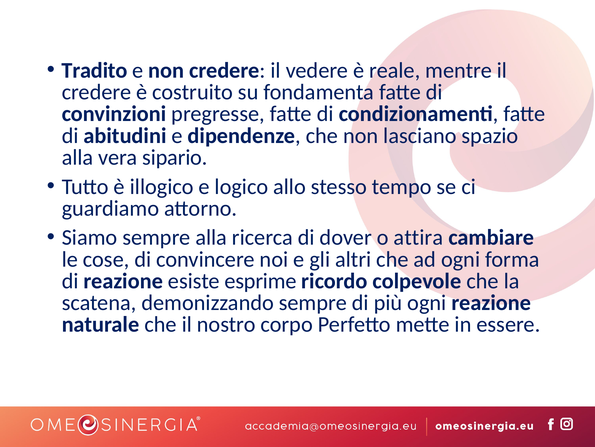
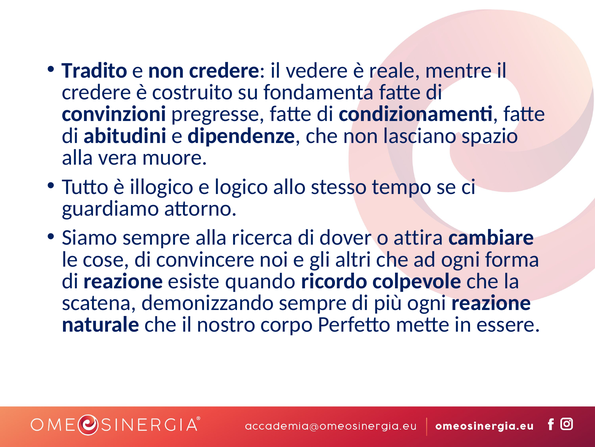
sipario: sipario -> muore
esprime: esprime -> quando
